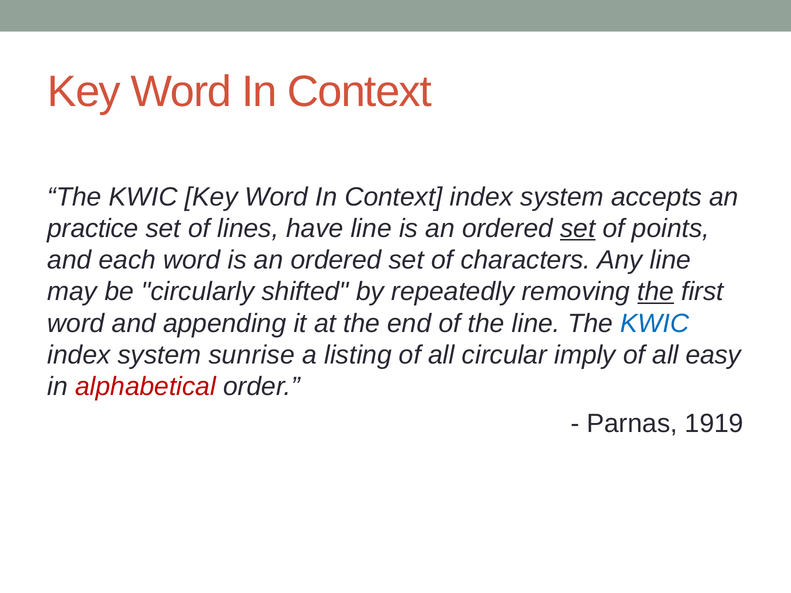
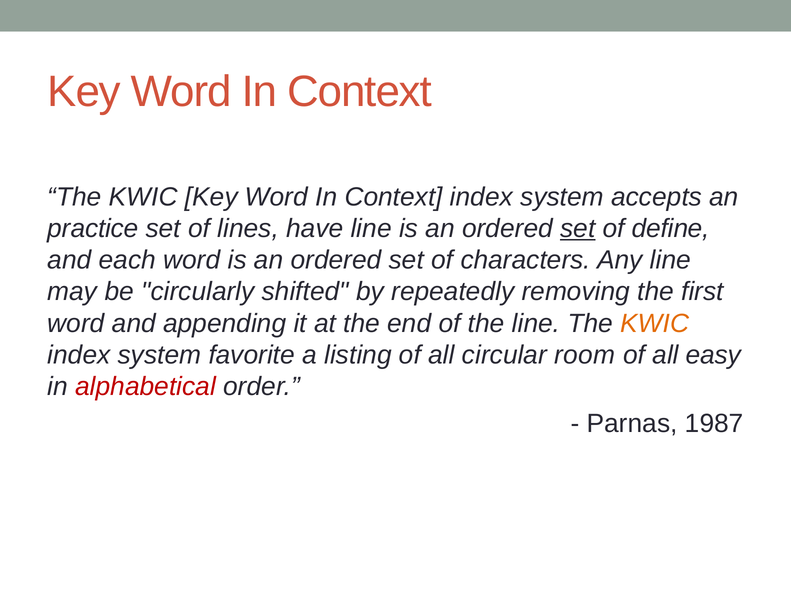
points: points -> define
the at (656, 292) underline: present -> none
KWIC at (655, 324) colour: blue -> orange
sunrise: sunrise -> favorite
imply: imply -> room
1919: 1919 -> 1987
